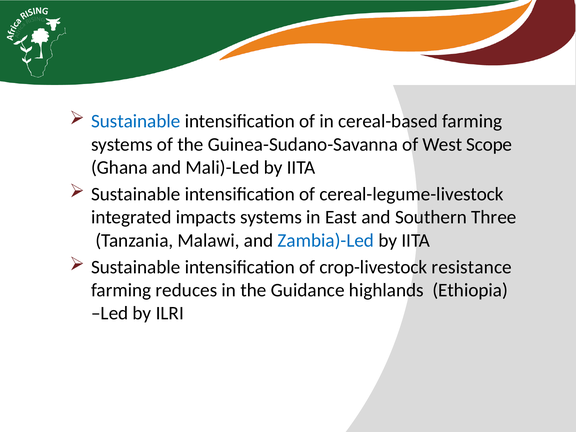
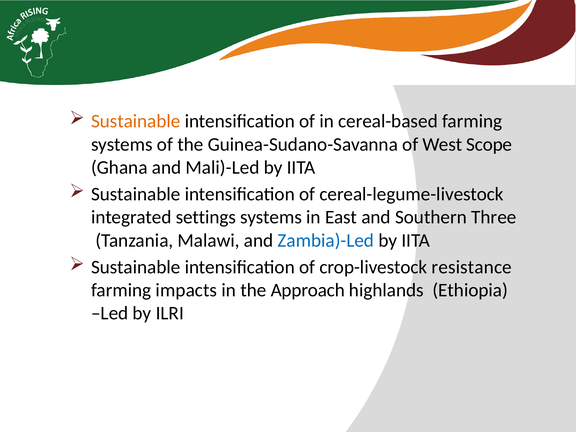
Sustainable at (136, 121) colour: blue -> orange
impacts: impacts -> settings
reduces: reduces -> impacts
Guidance: Guidance -> Approach
